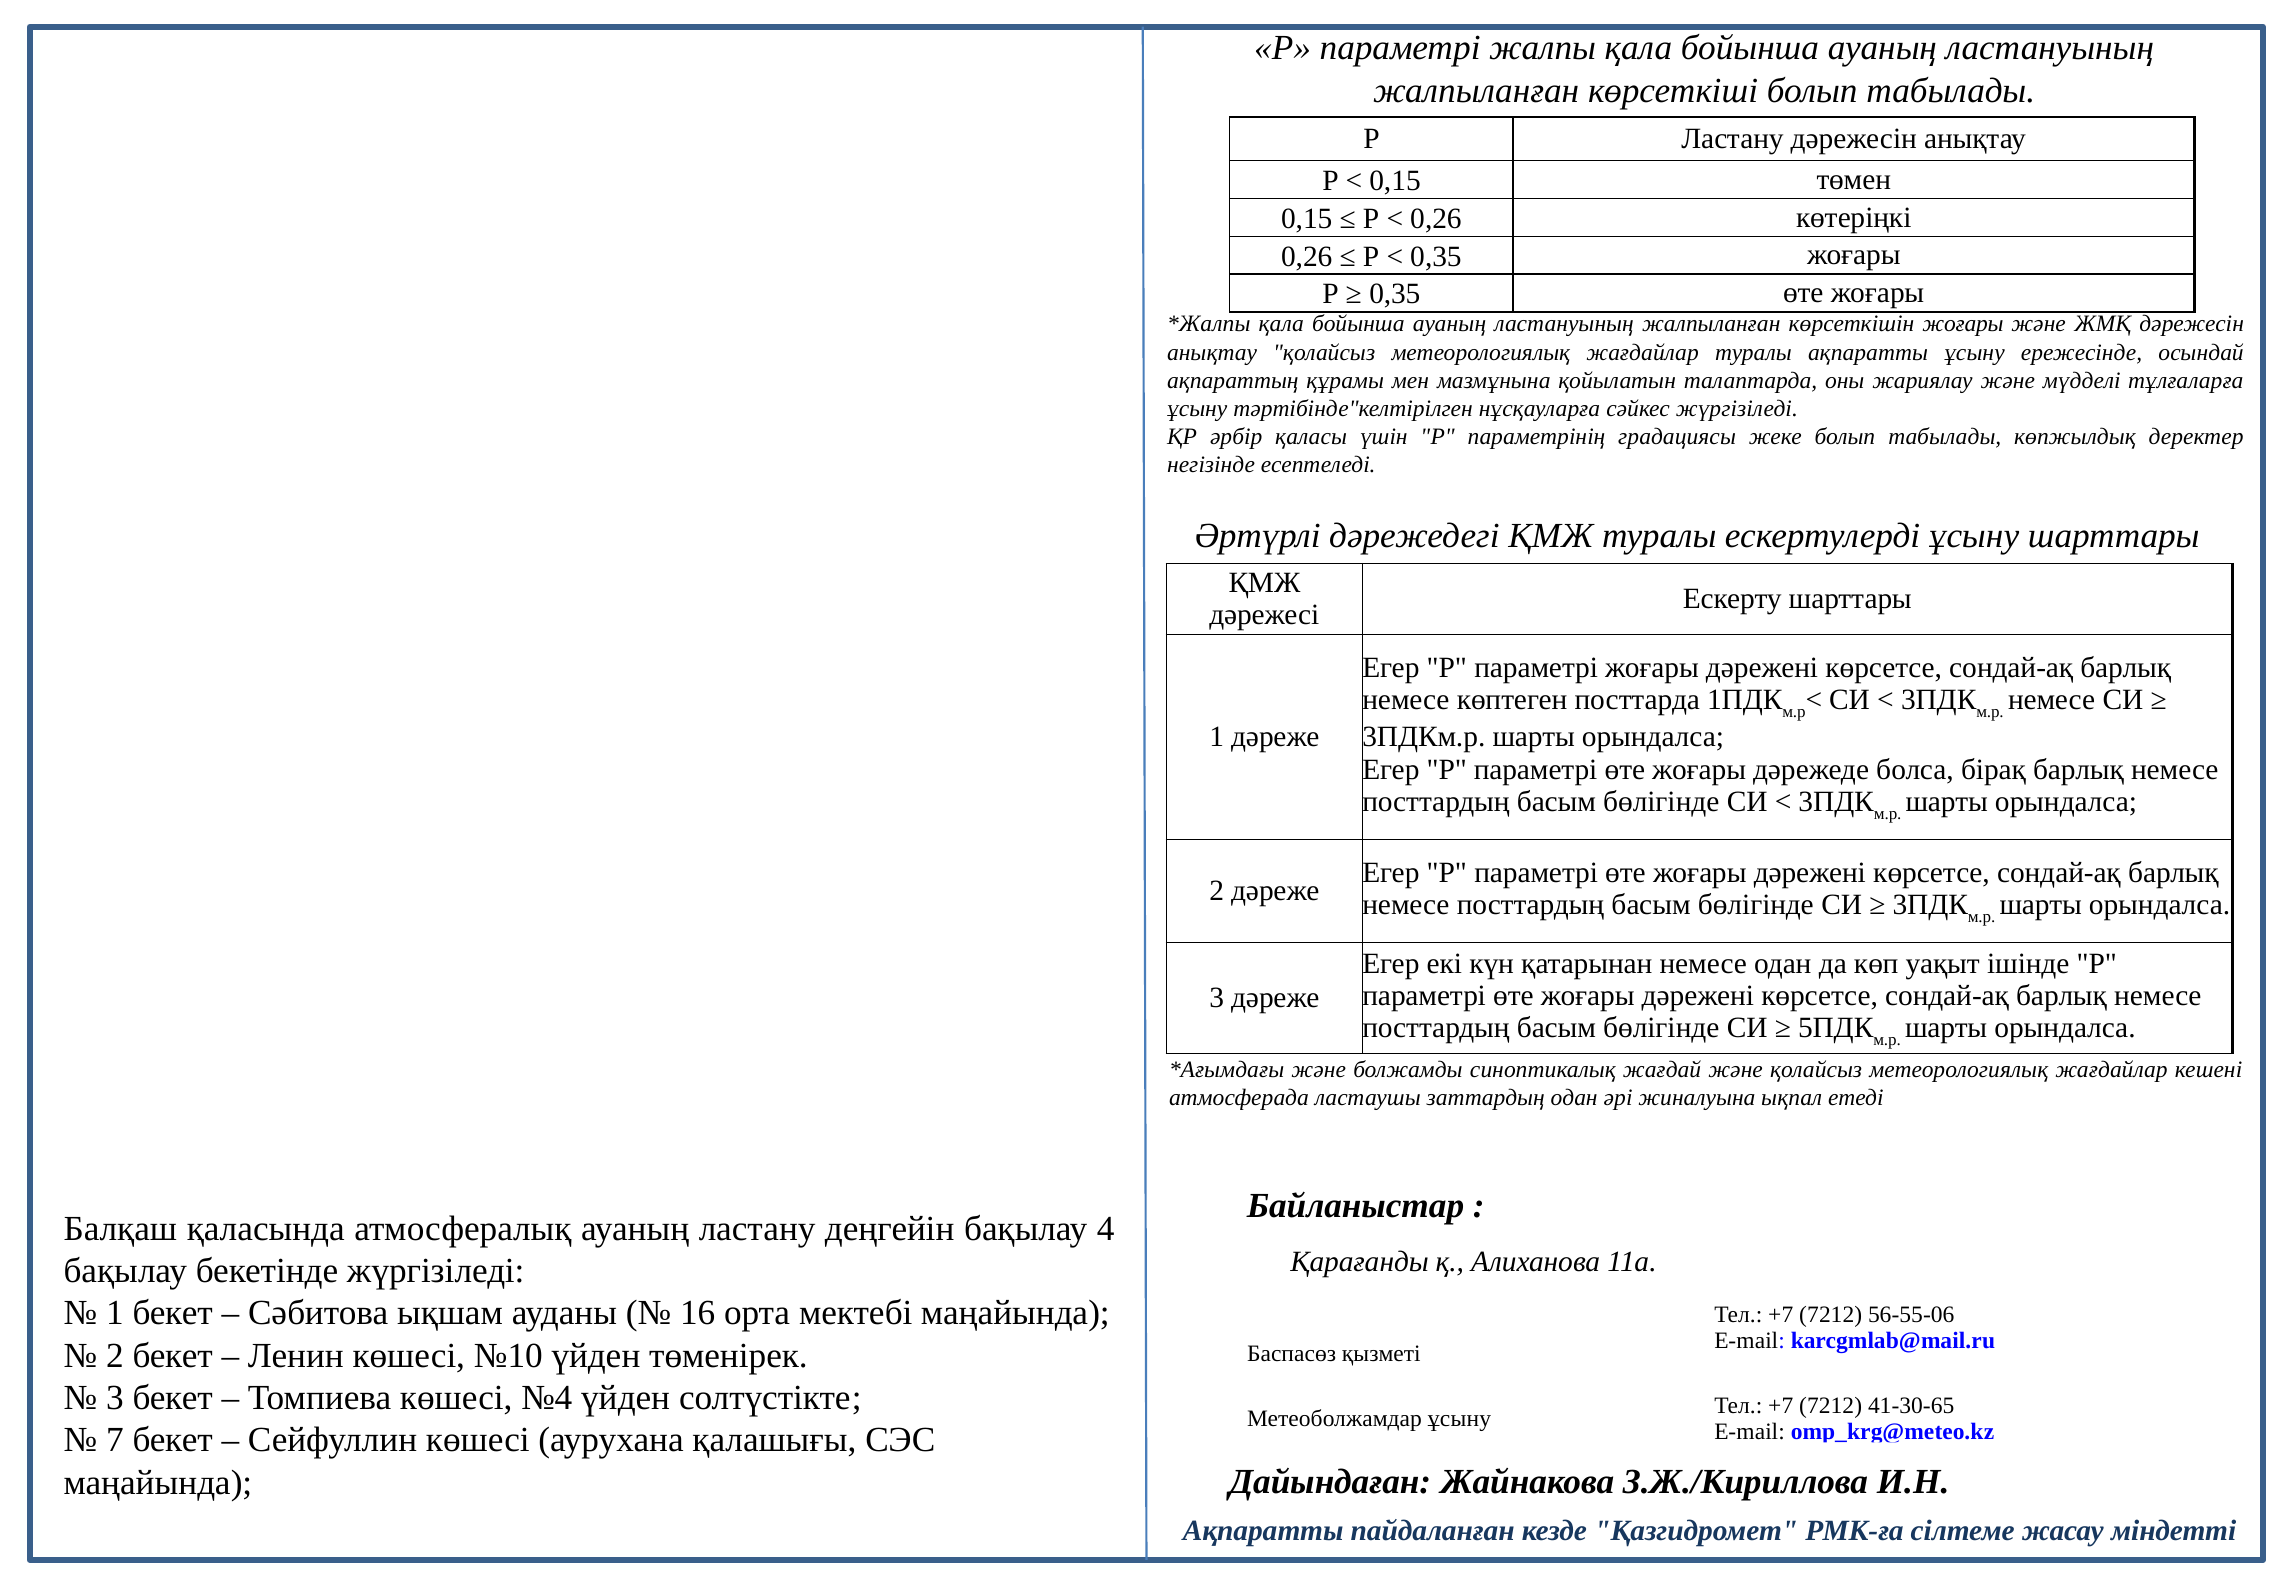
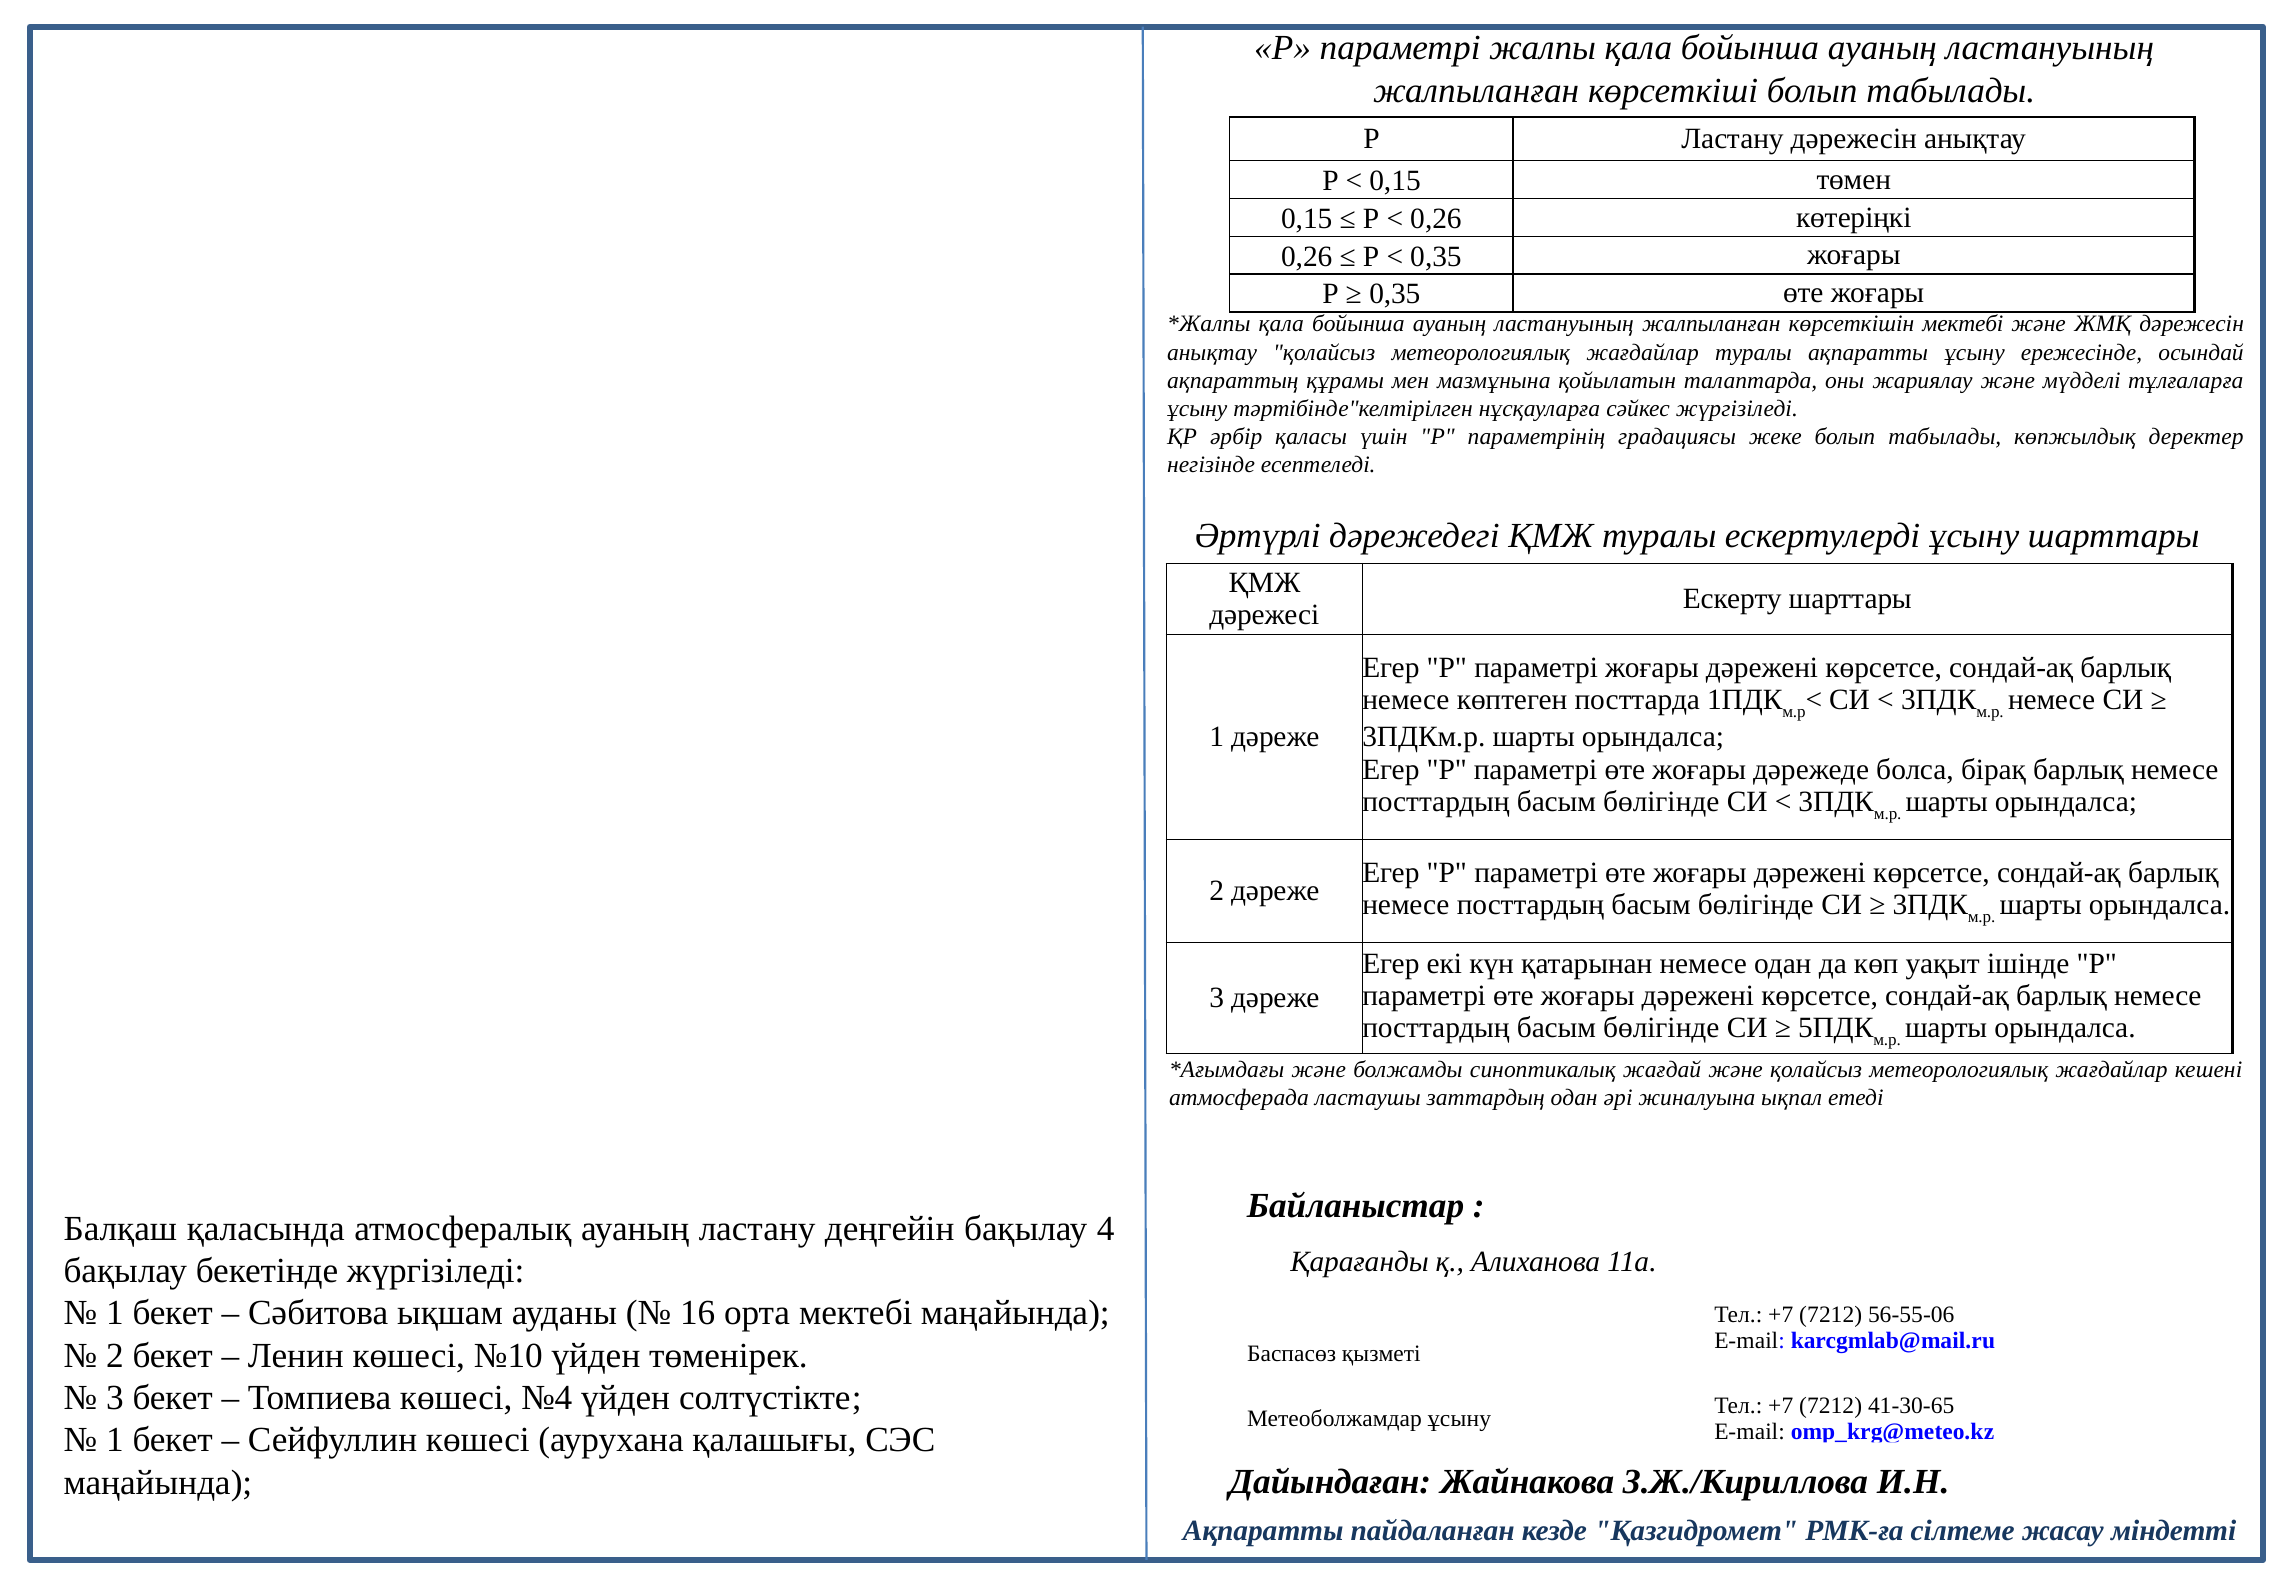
көрсеткішін жоғары: жоғары -> мектебі
7 at (115, 1441): 7 -> 1
